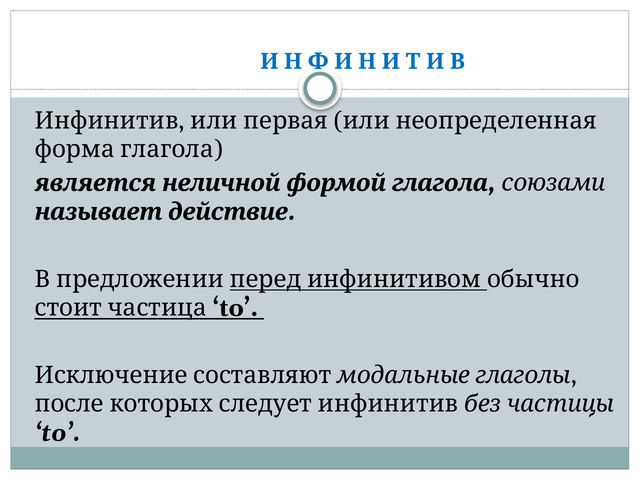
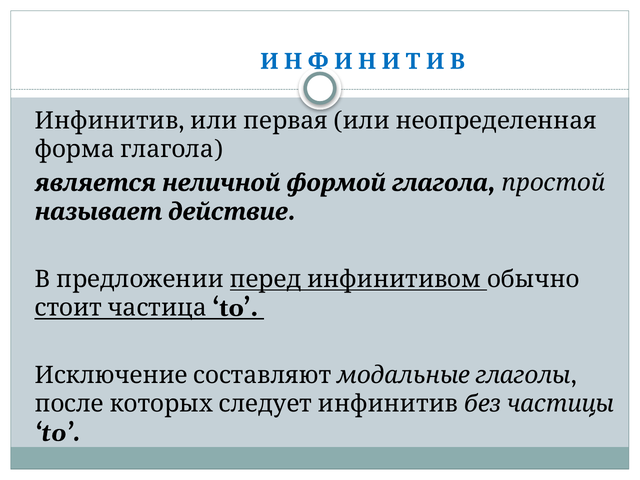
союзами: союзами -> простой
